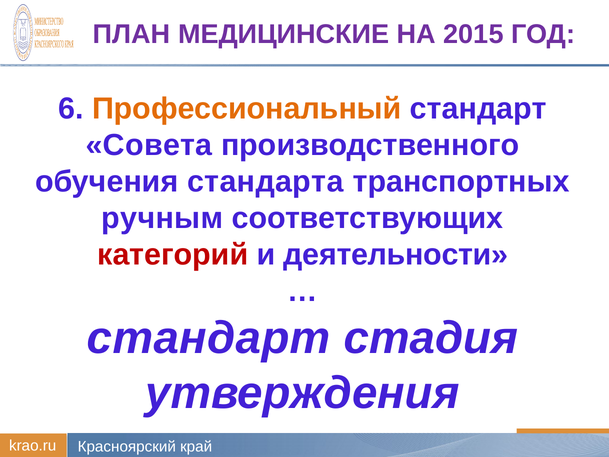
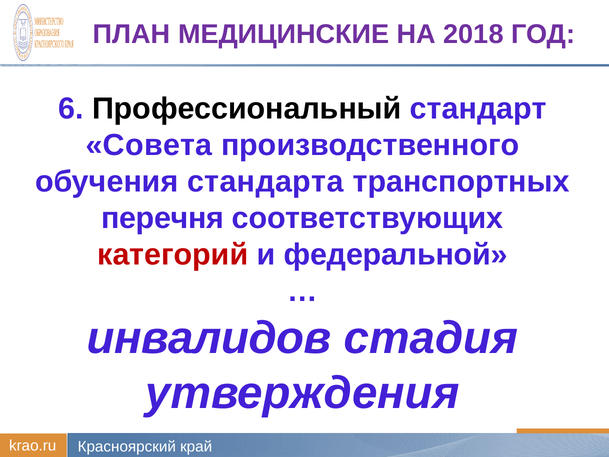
2015: 2015 -> 2018
Профессиональный colour: orange -> black
ручным: ручным -> перечня
деятельности: деятельности -> федеральной
стандарт at (209, 338): стандарт -> инвалидов
